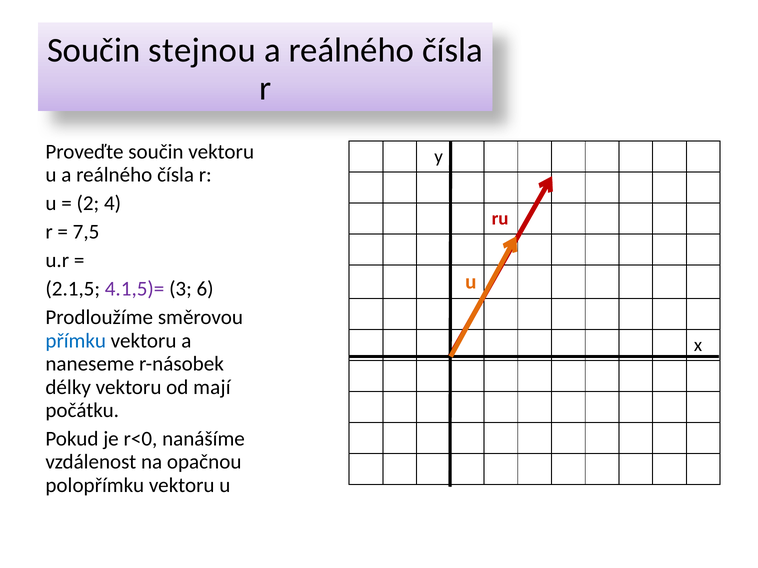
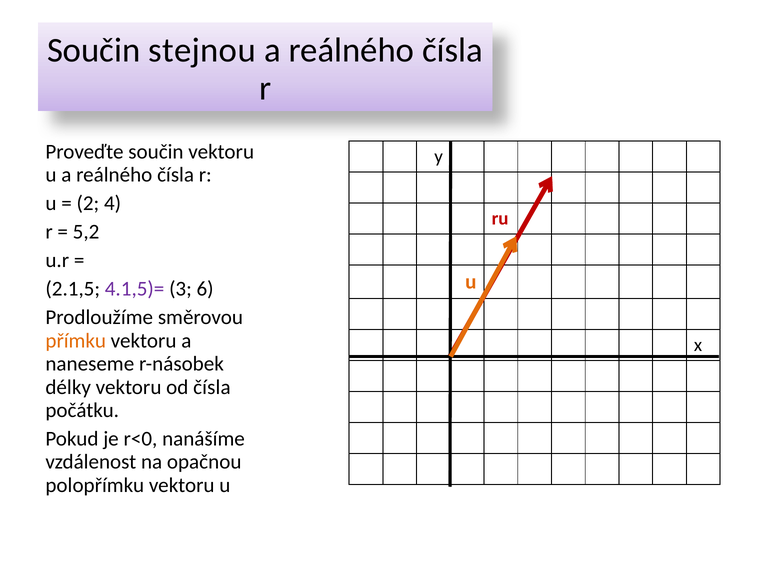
7,5: 7,5 -> 5,2
přímku colour: blue -> orange
od mají: mají -> čísla
